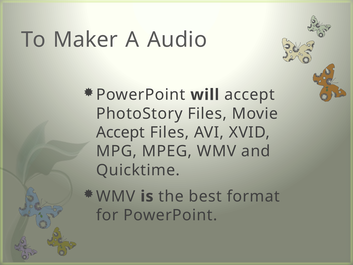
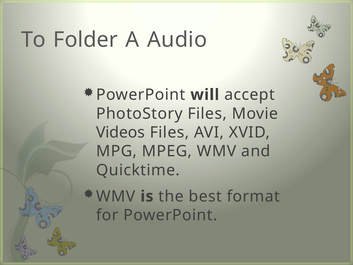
Maker: Maker -> Folder
Accept at (121, 132): Accept -> Videos
